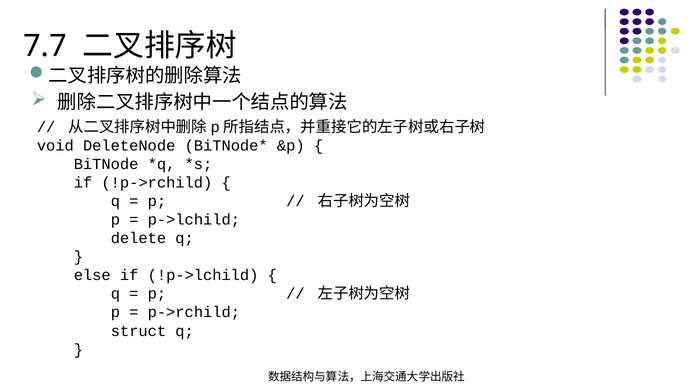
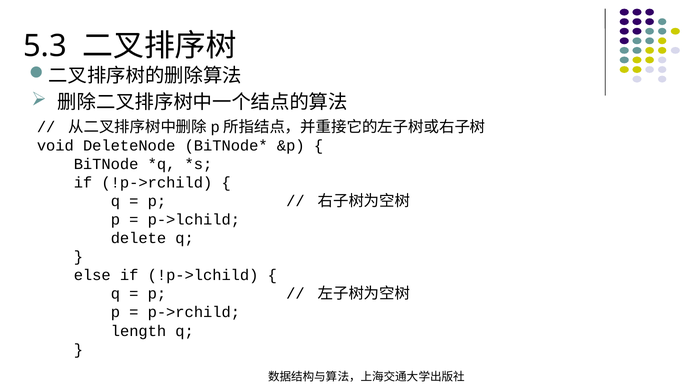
7.7: 7.7 -> 5.3
struct: struct -> length
